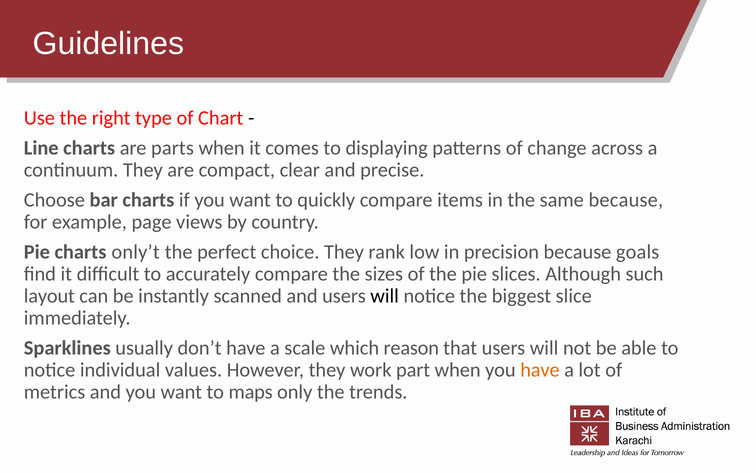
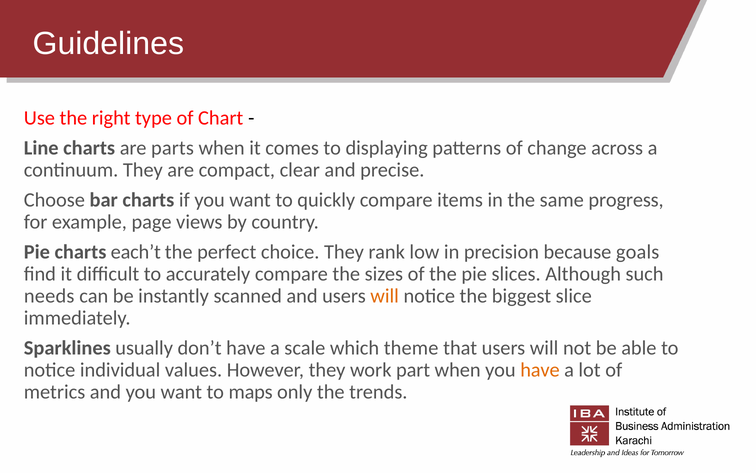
same because: because -> progress
only’t: only’t -> each’t
layout: layout -> needs
will at (385, 296) colour: black -> orange
reason: reason -> theme
